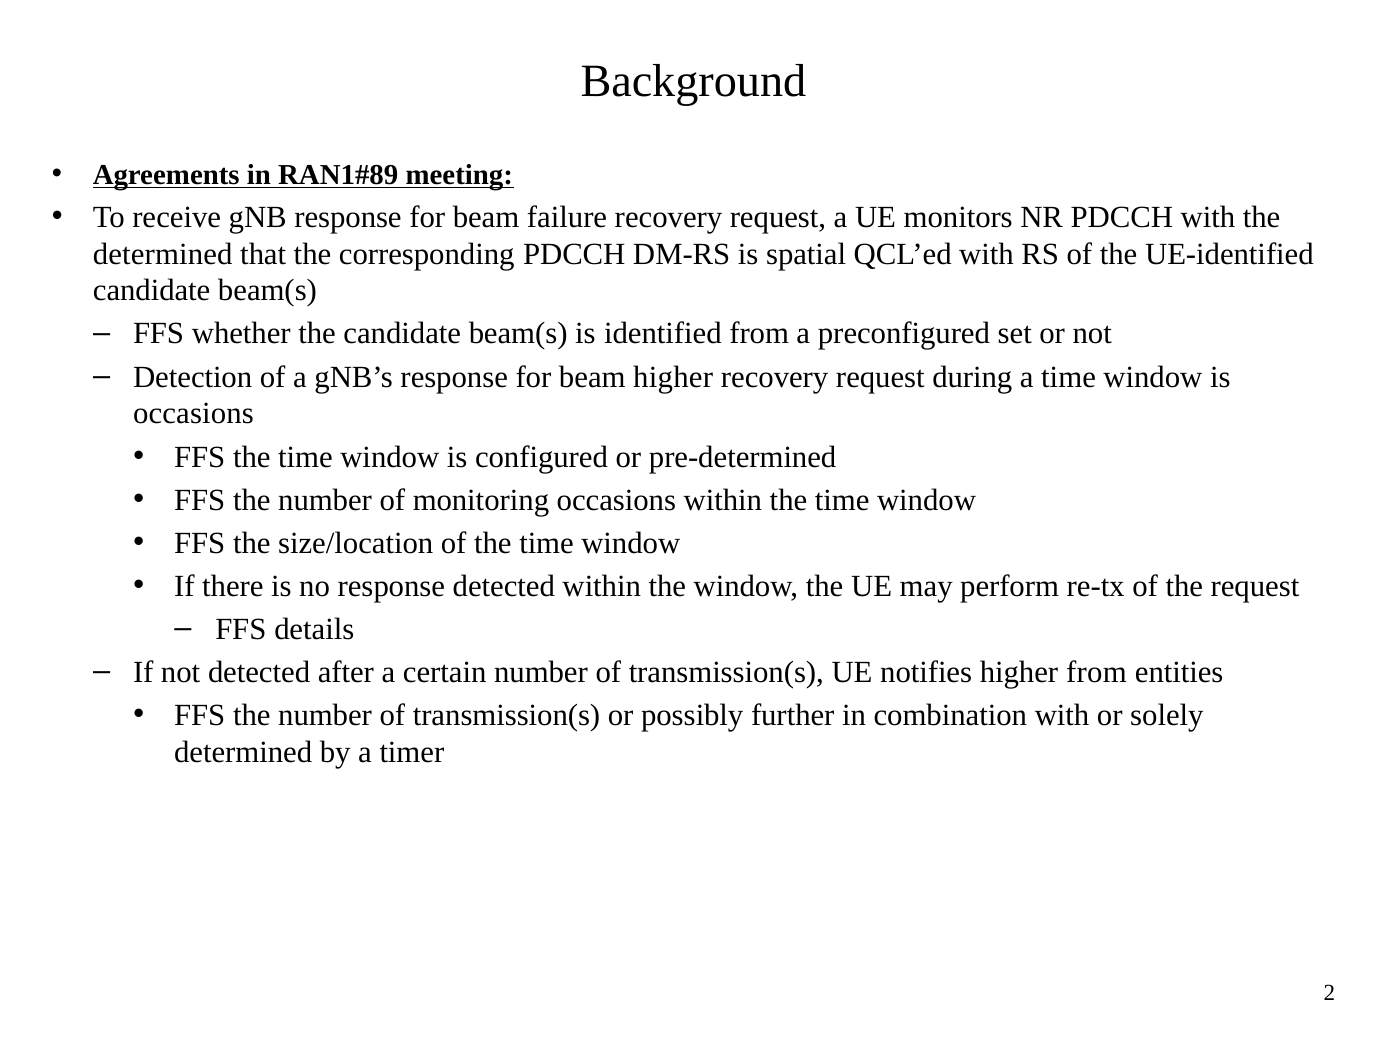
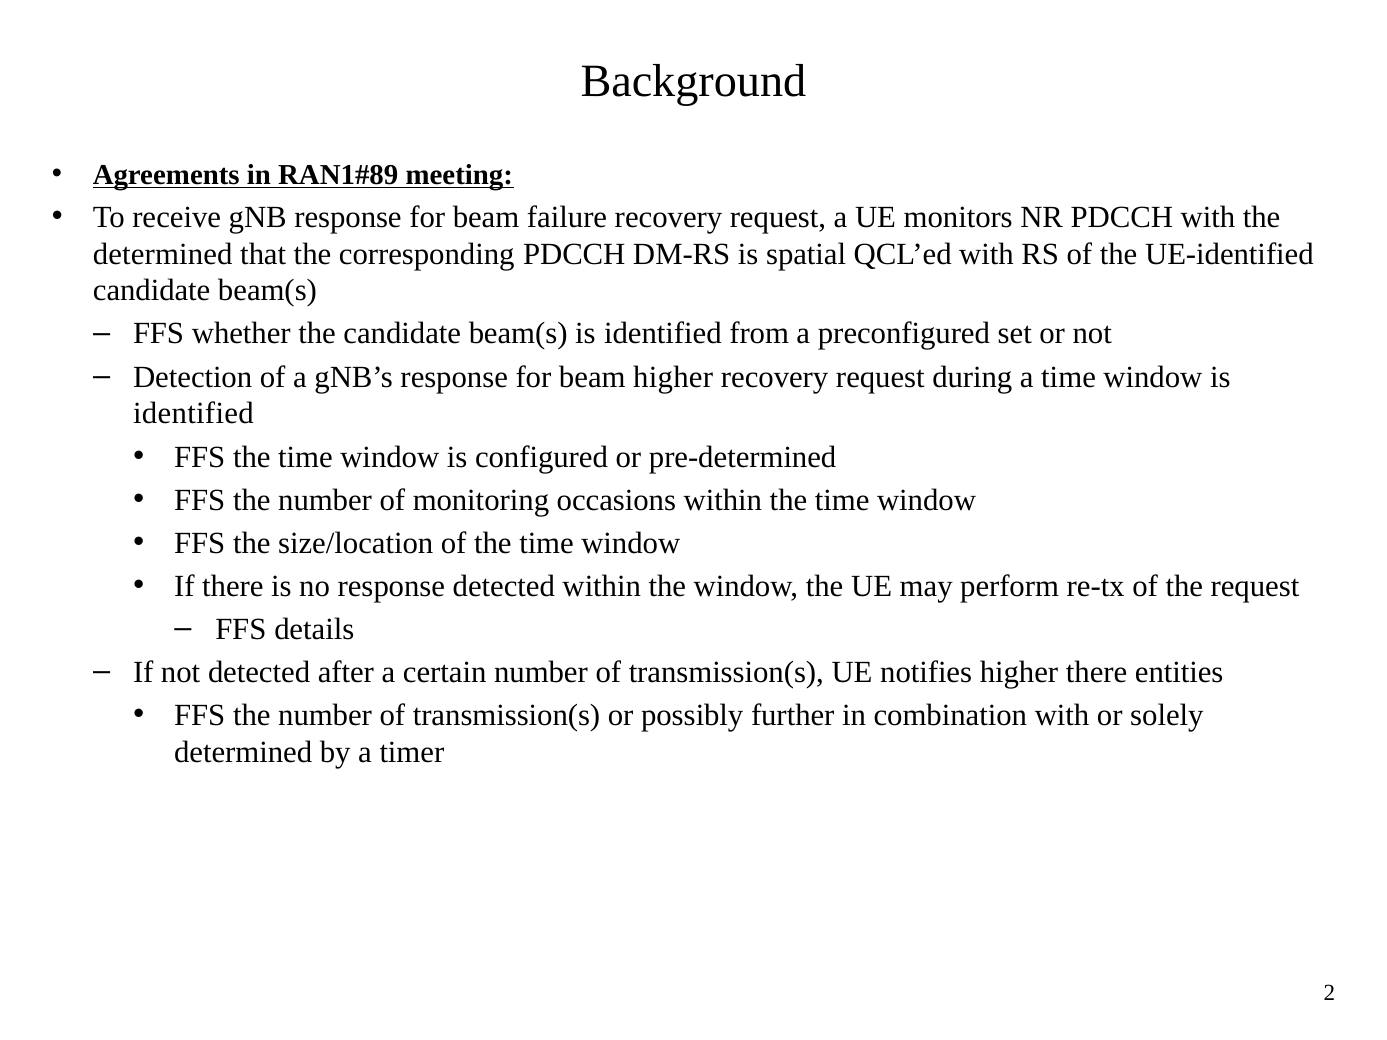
occasions at (193, 414): occasions -> identified
higher from: from -> there
